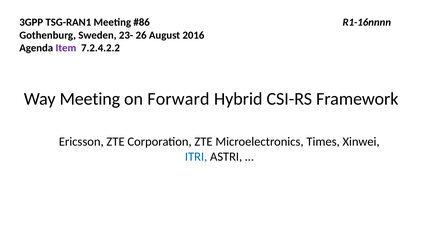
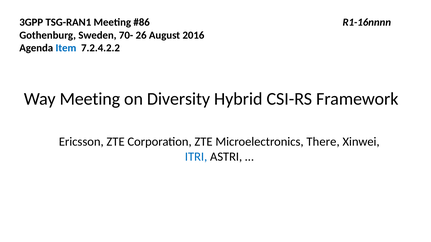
23-: 23- -> 70-
Item colour: purple -> blue
Forward: Forward -> Diversity
Times: Times -> There
